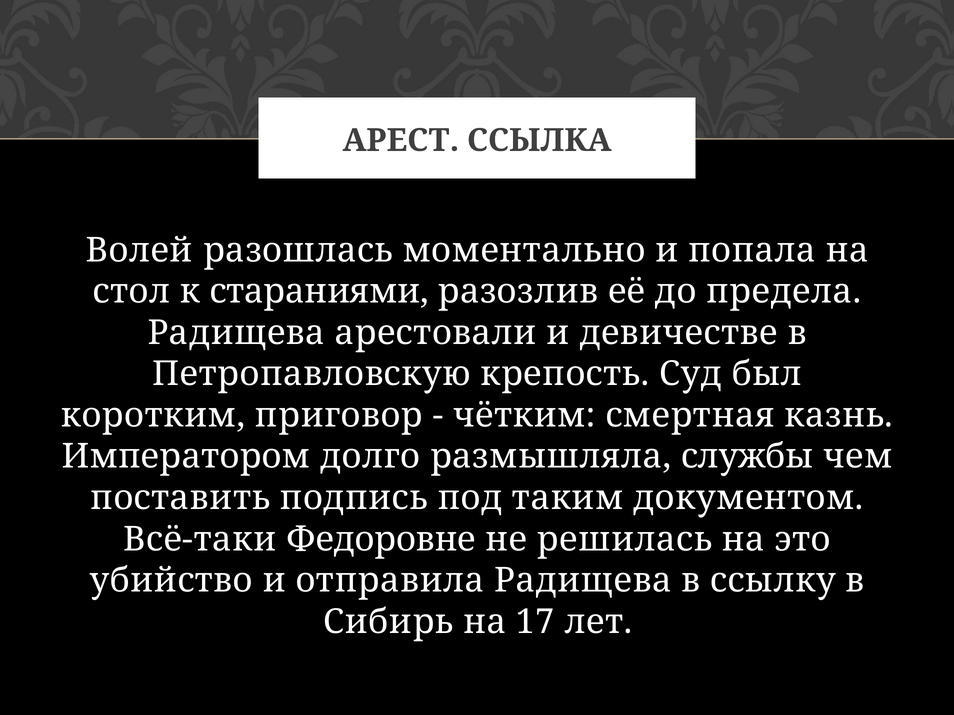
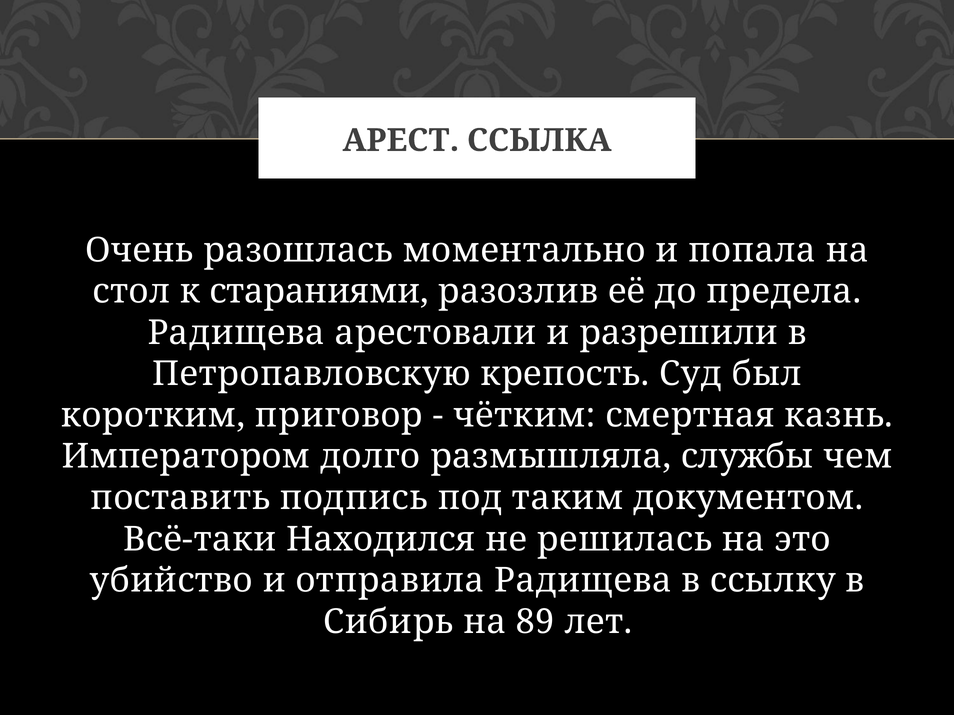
Волей: Волей -> Очень
девичестве: девичестве -> разрешили
Федоровне: Федоровне -> Находился
17: 17 -> 89
